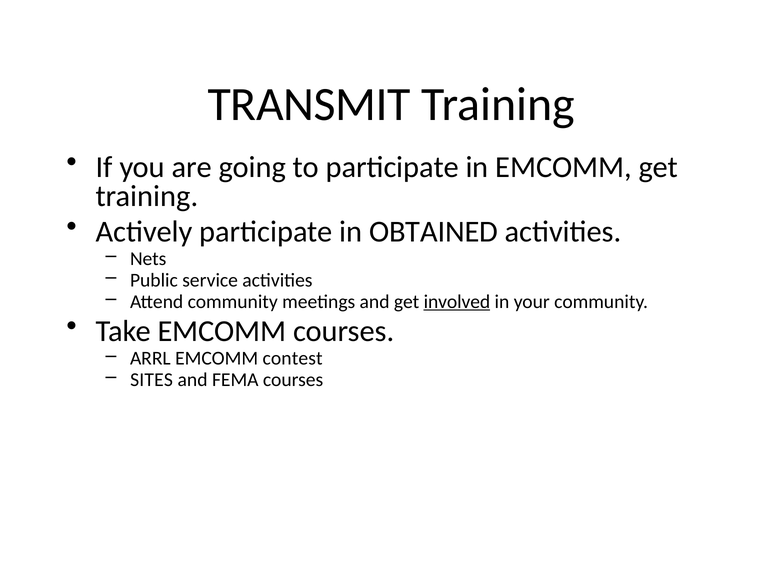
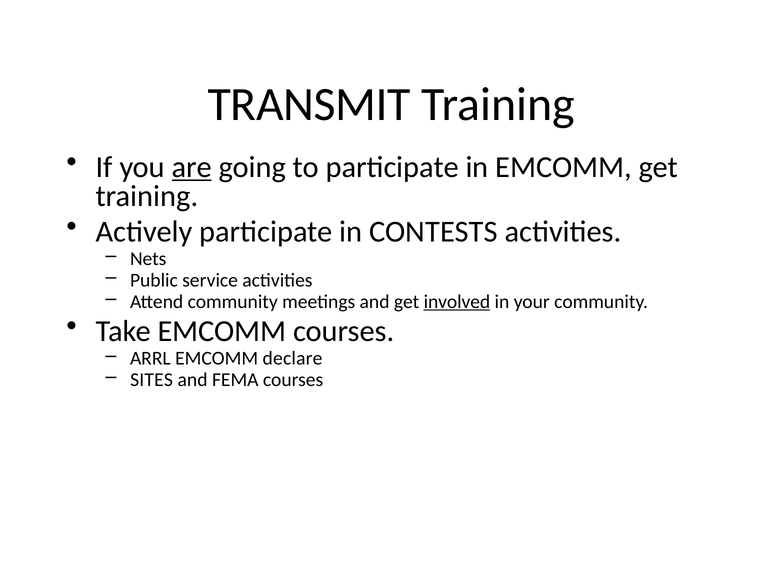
are underline: none -> present
OBTAINED: OBTAINED -> CONTESTS
contest: contest -> declare
